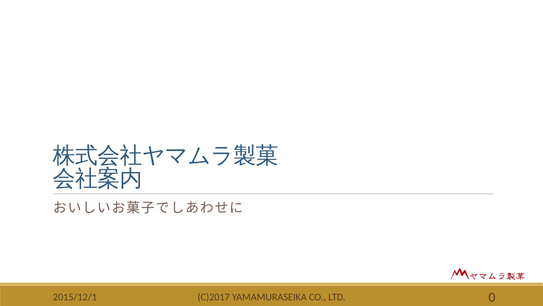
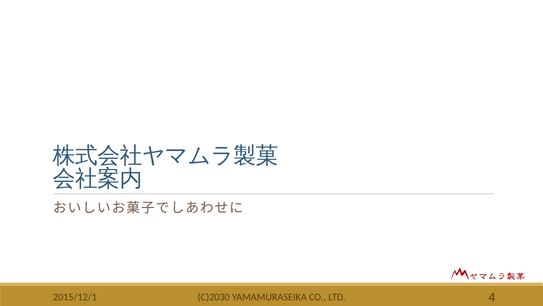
C)2017: C)2017 -> C)2030
0: 0 -> 4
